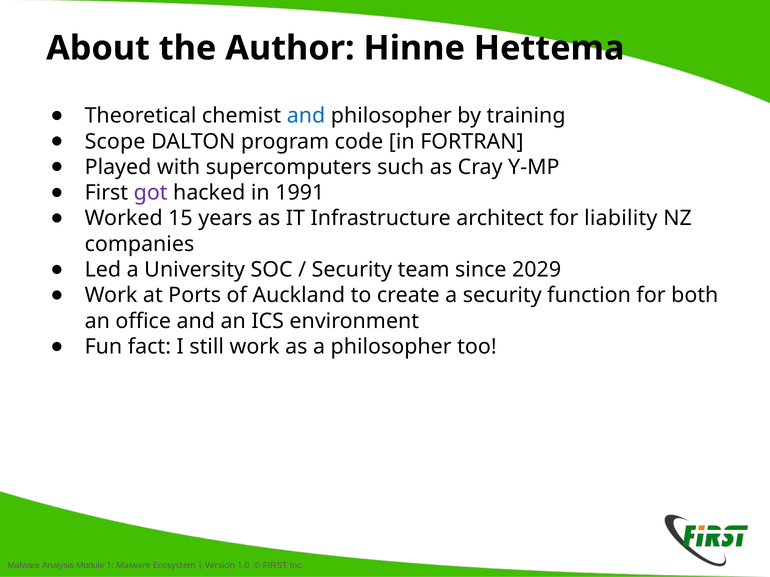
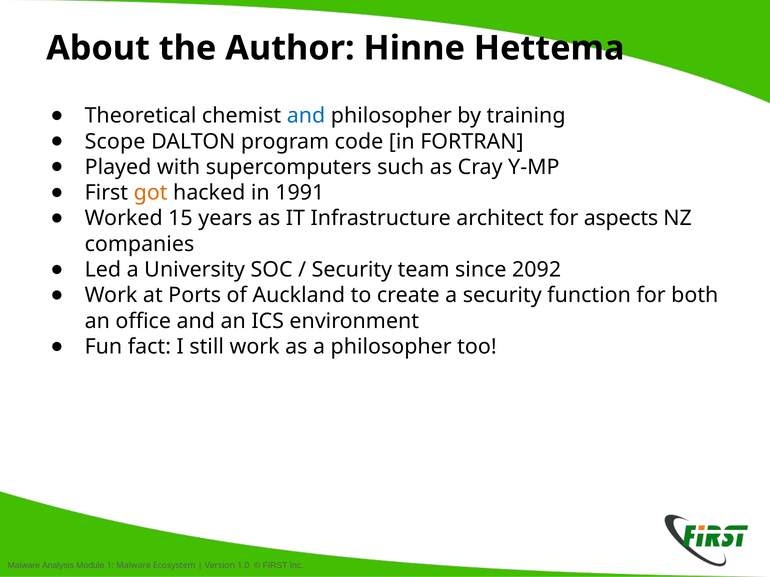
got colour: purple -> orange
liability: liability -> aspects
2029: 2029 -> 2092
